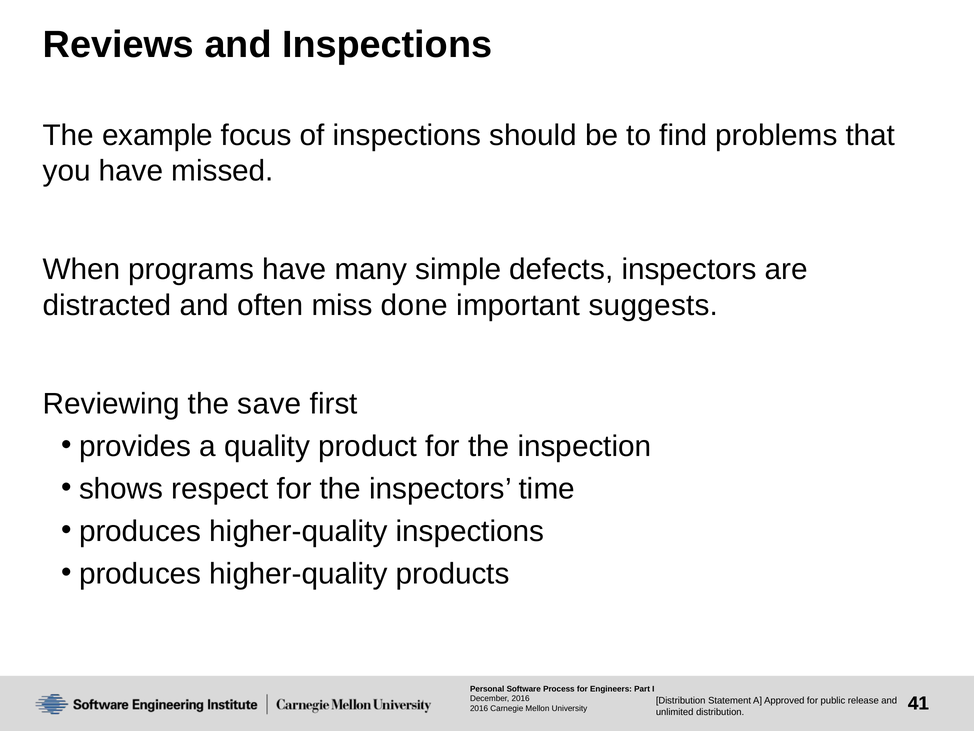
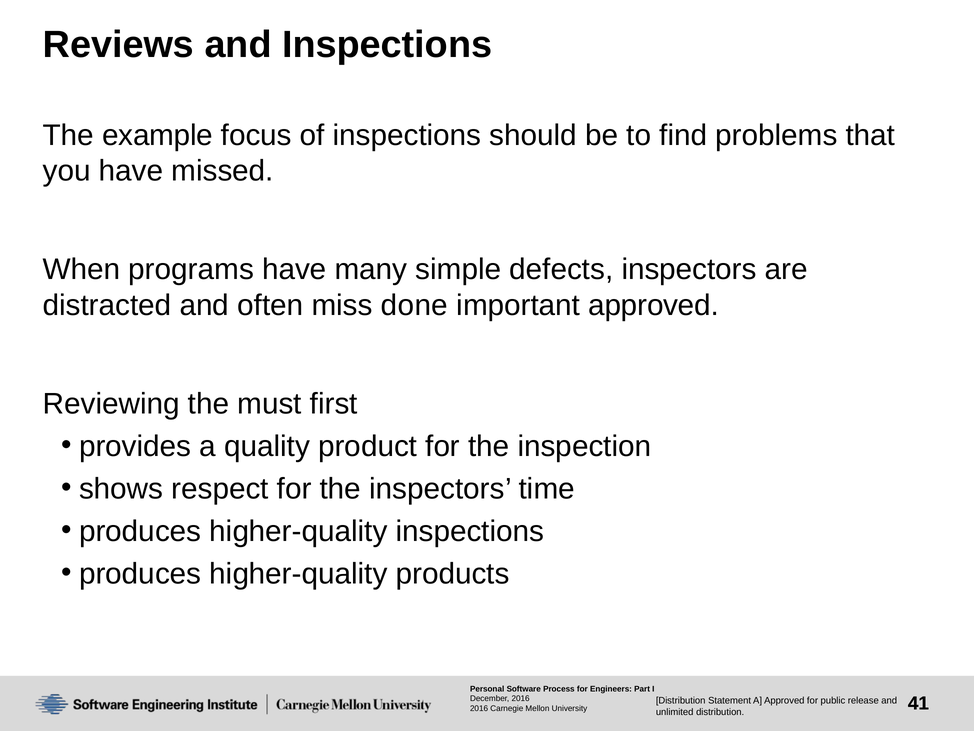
important suggests: suggests -> approved
save: save -> must
